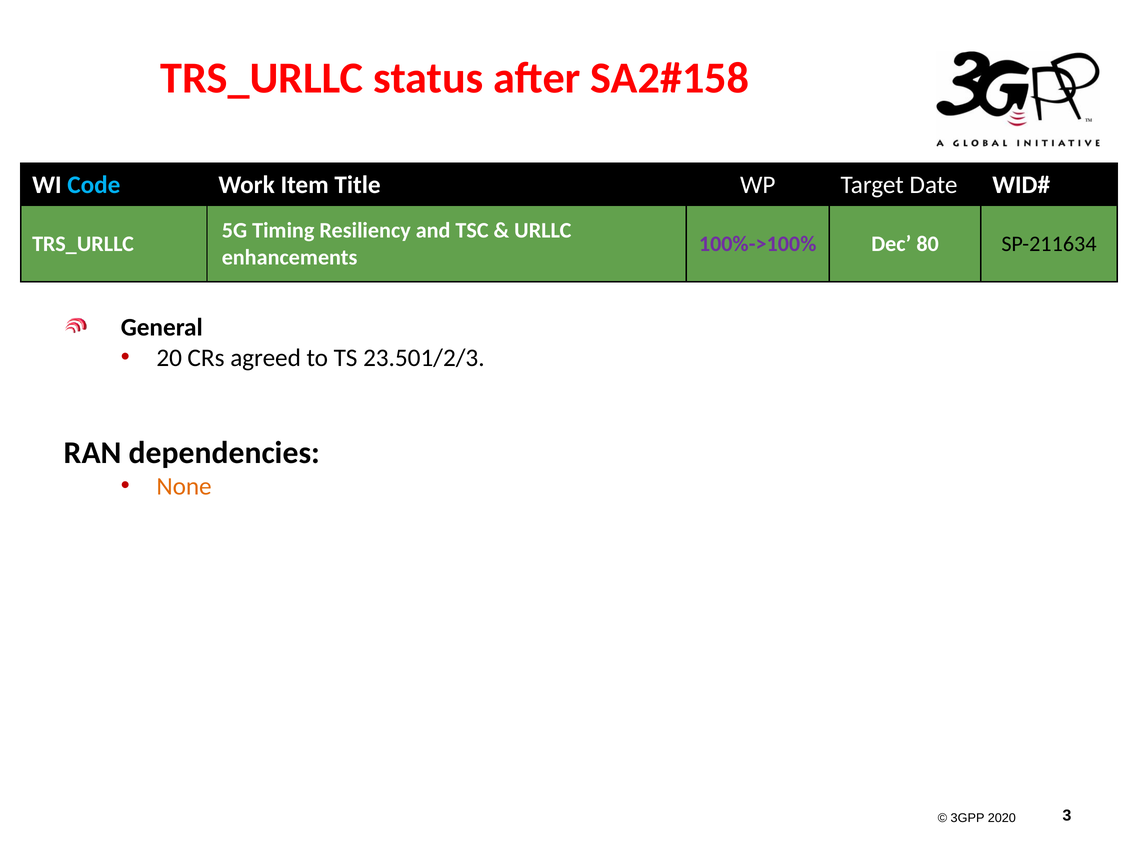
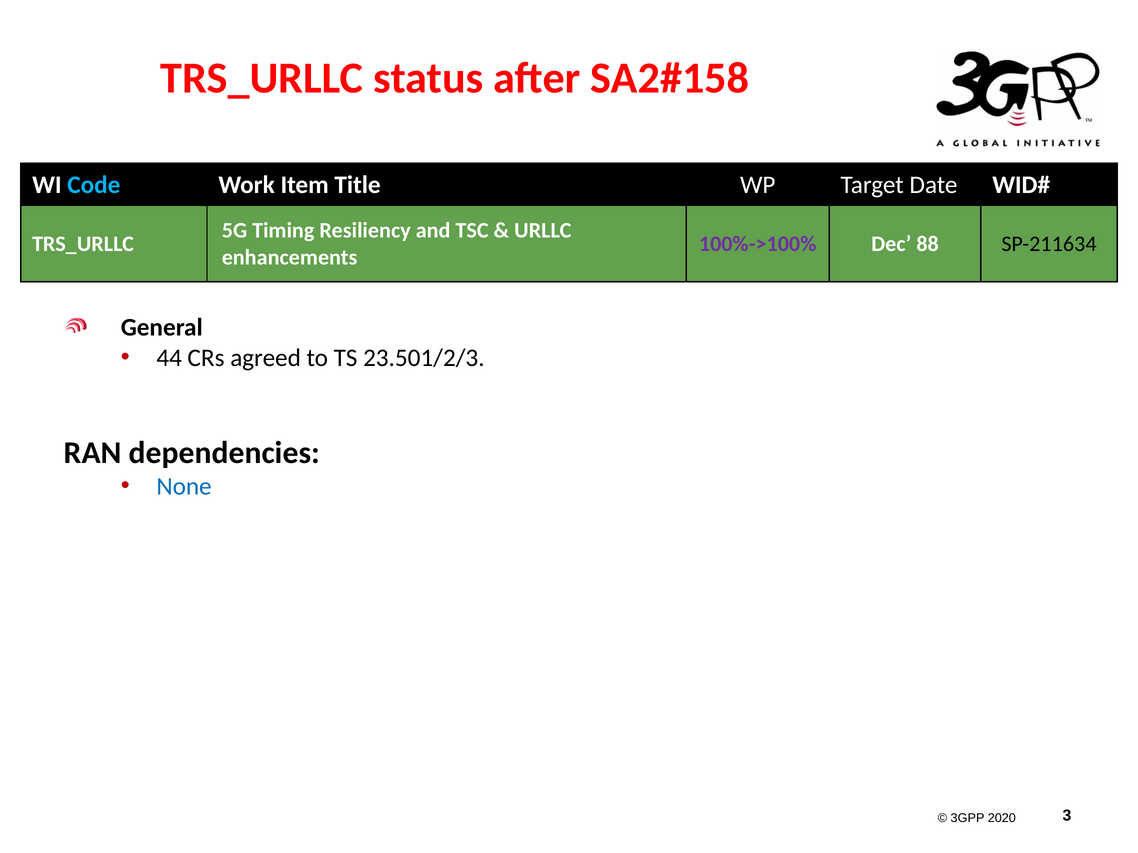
80: 80 -> 88
20: 20 -> 44
None colour: orange -> blue
